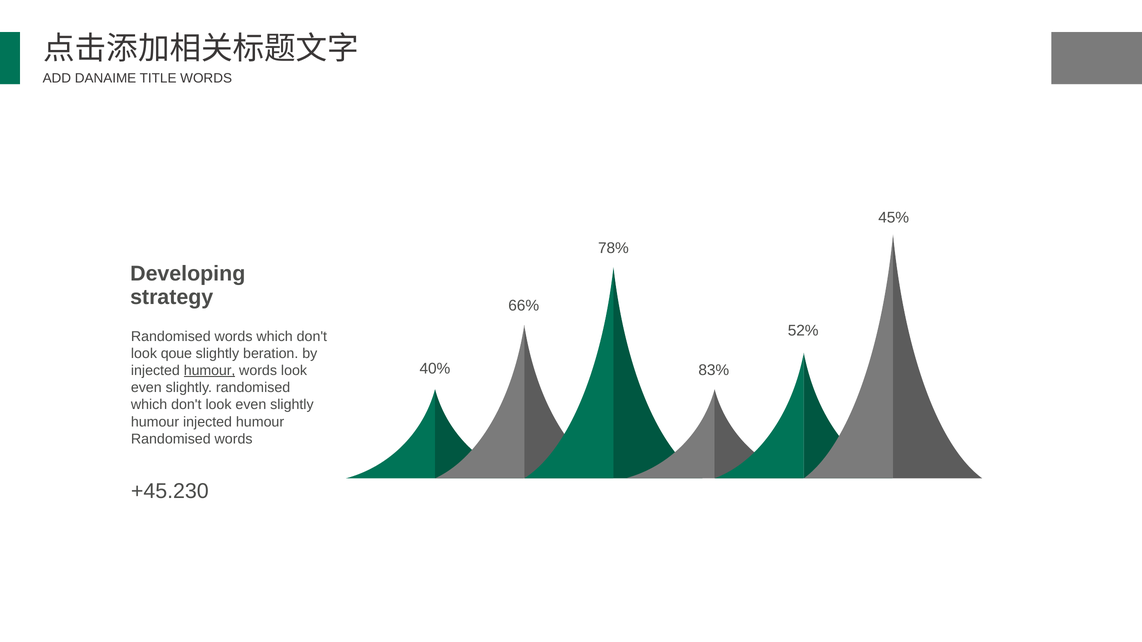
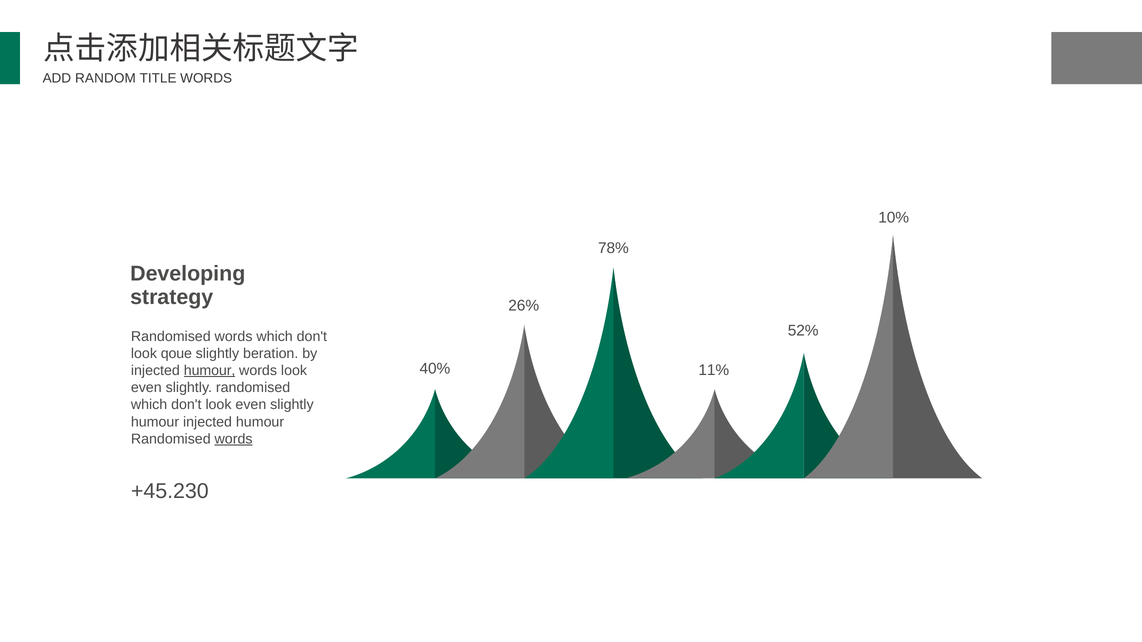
DANAIME: DANAIME -> RANDOM
45%: 45% -> 10%
66%: 66% -> 26%
83%: 83% -> 11%
words at (234, 439) underline: none -> present
